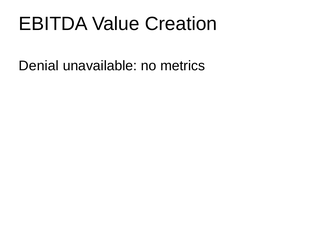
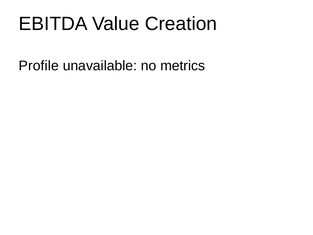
Denial: Denial -> Profile
